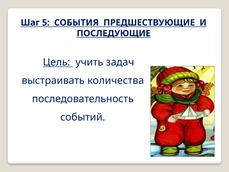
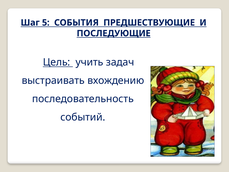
количества: количества -> вхождению
